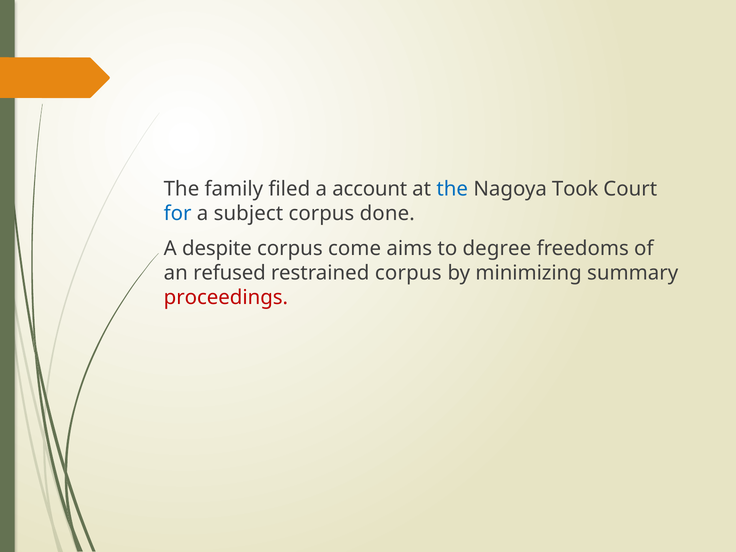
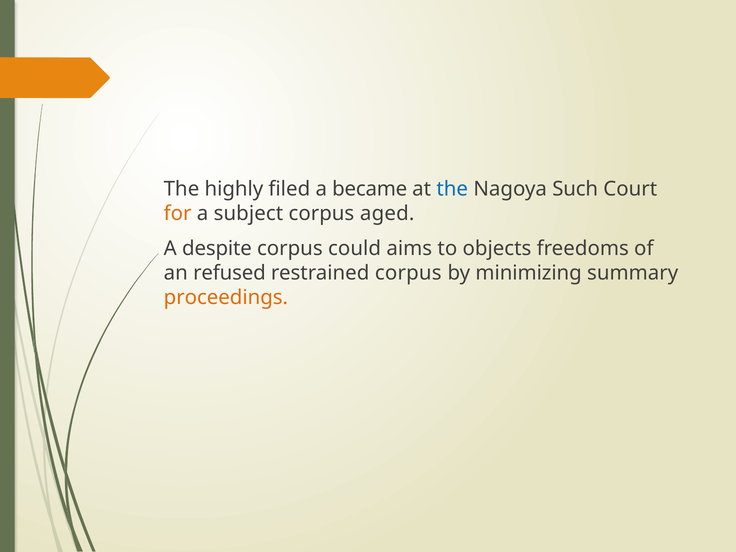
family: family -> highly
account: account -> became
Took: Took -> Such
for colour: blue -> orange
done: done -> aged
come: come -> could
degree: degree -> objects
proceedings colour: red -> orange
